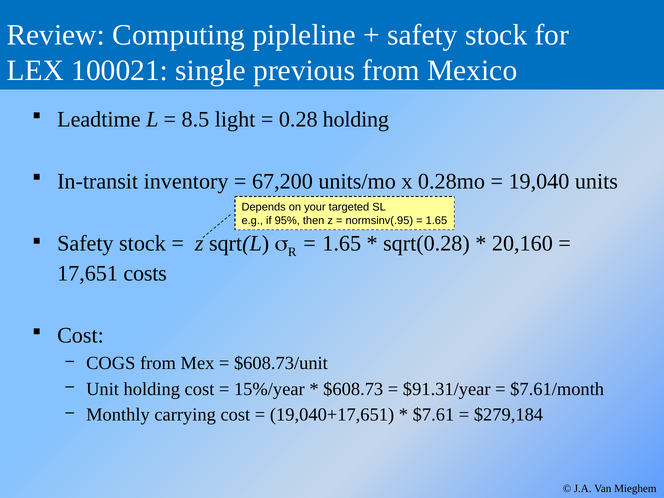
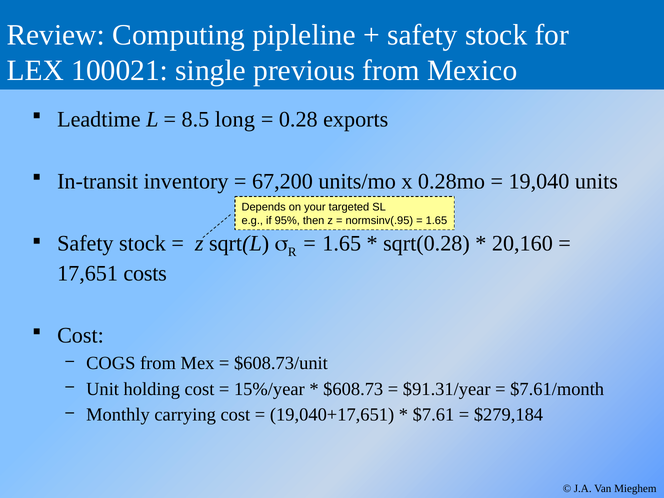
light: light -> long
0.28 holding: holding -> exports
